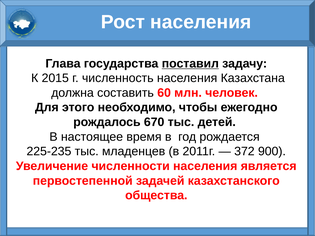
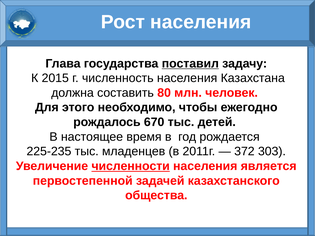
60: 60 -> 80
900: 900 -> 303
численности underline: none -> present
